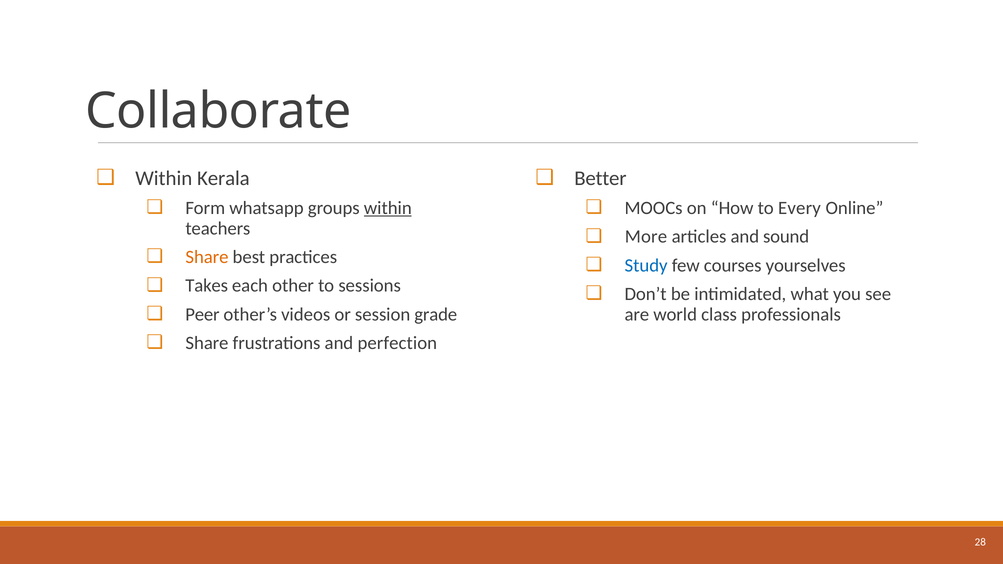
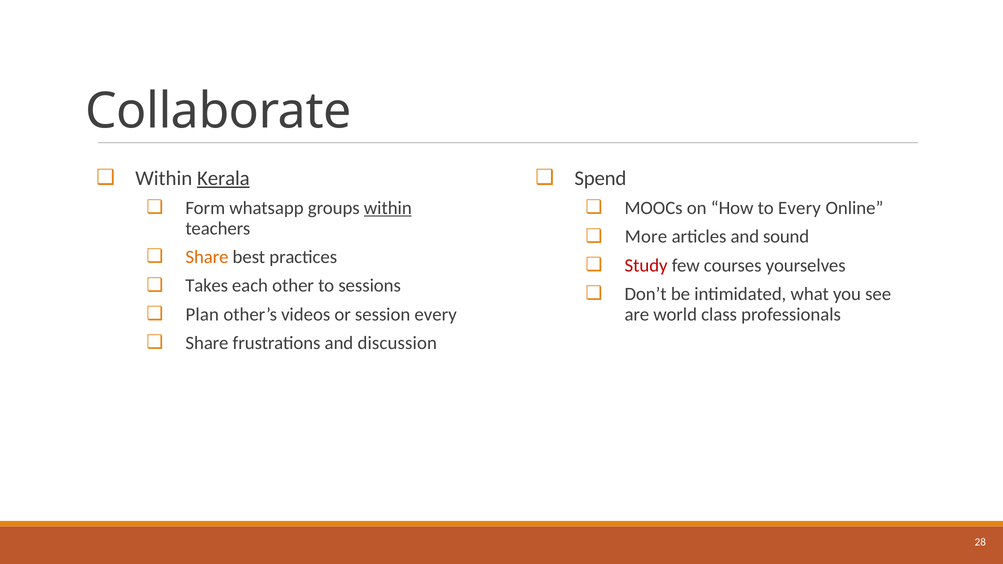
Kerala underline: none -> present
Better: Better -> Spend
Study colour: blue -> red
Peer: Peer -> Plan
session grade: grade -> every
perfection: perfection -> discussion
